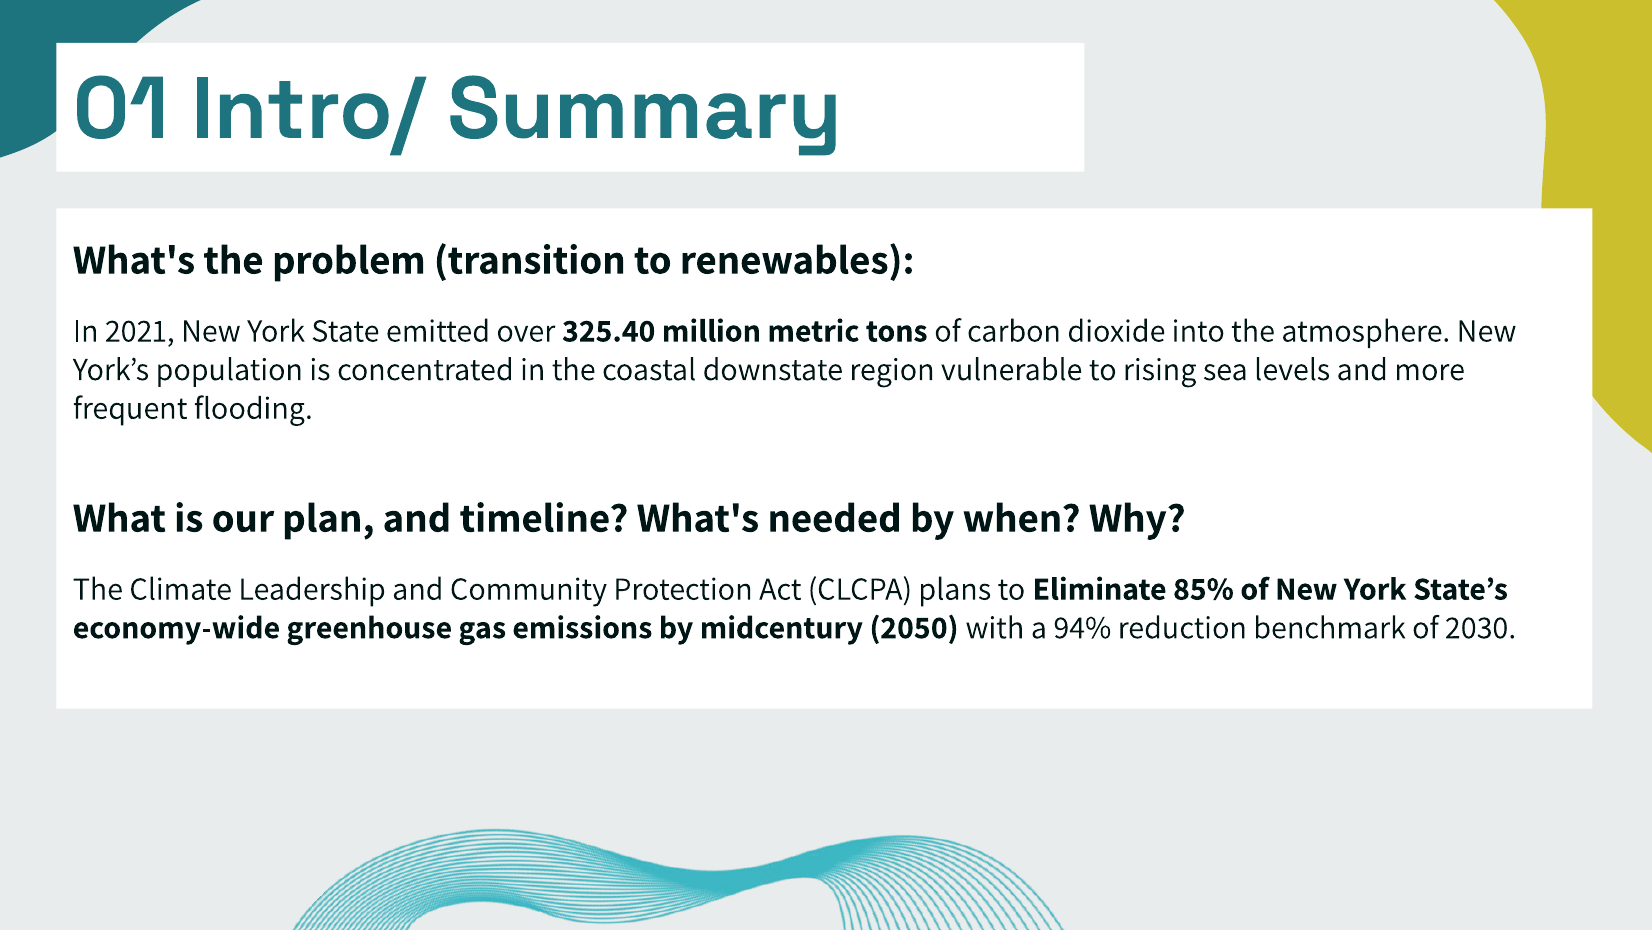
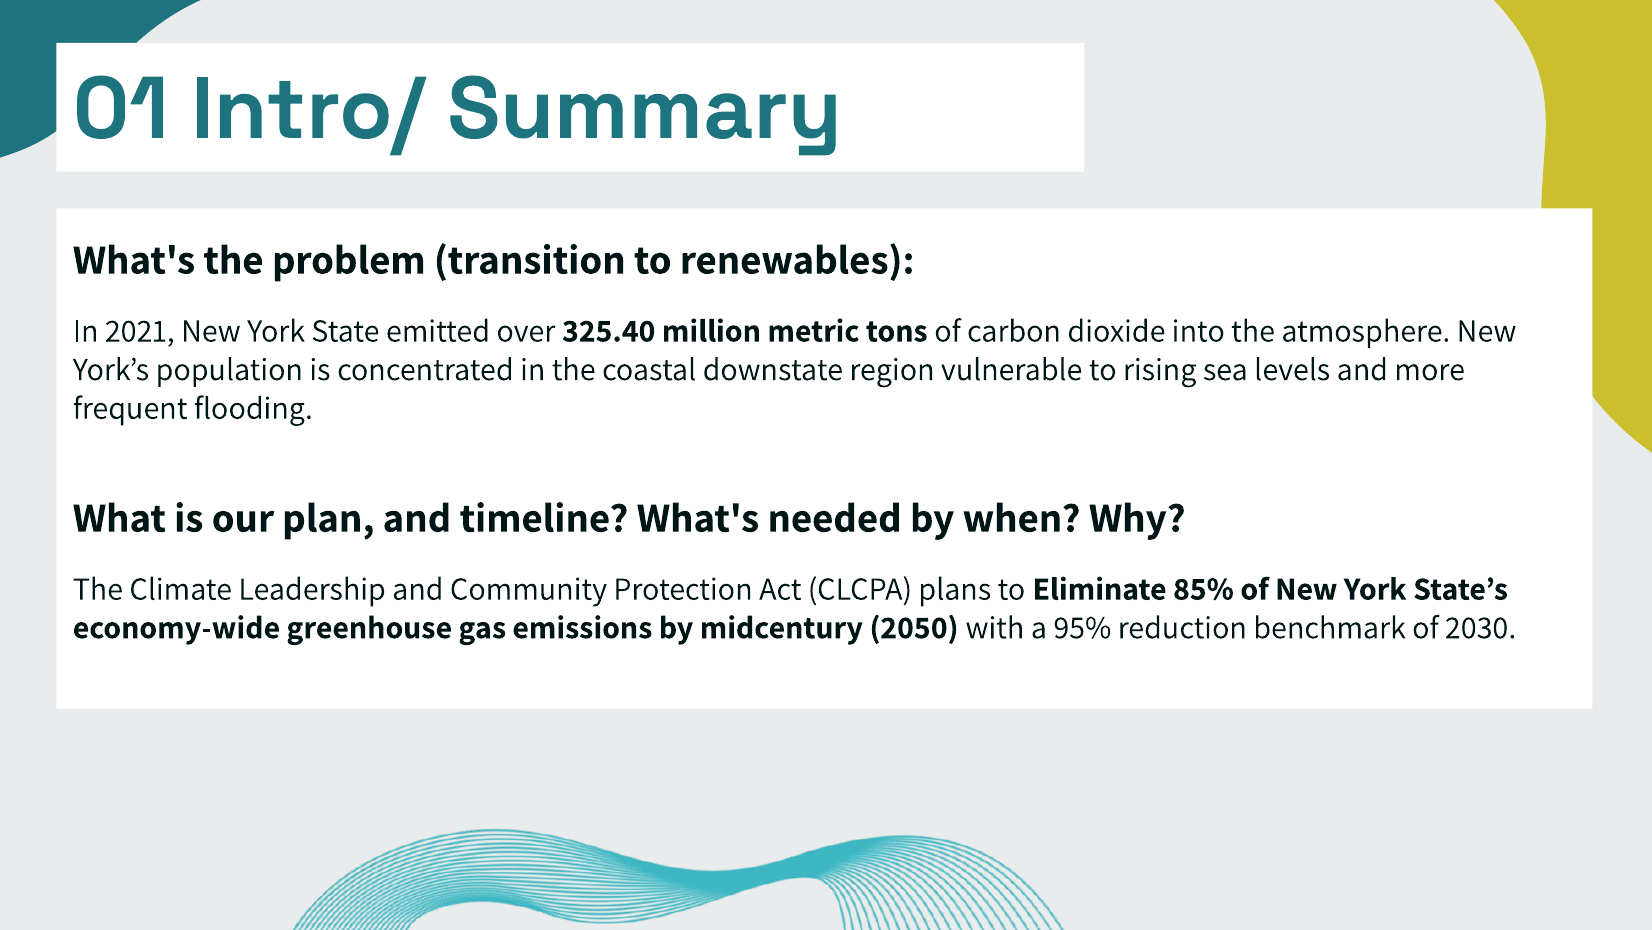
94%: 94% -> 95%
